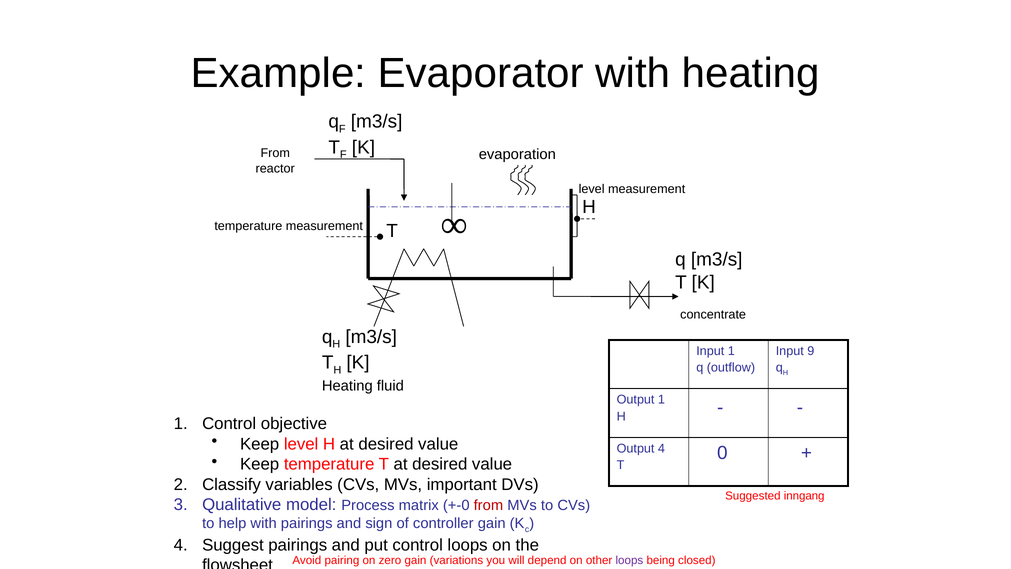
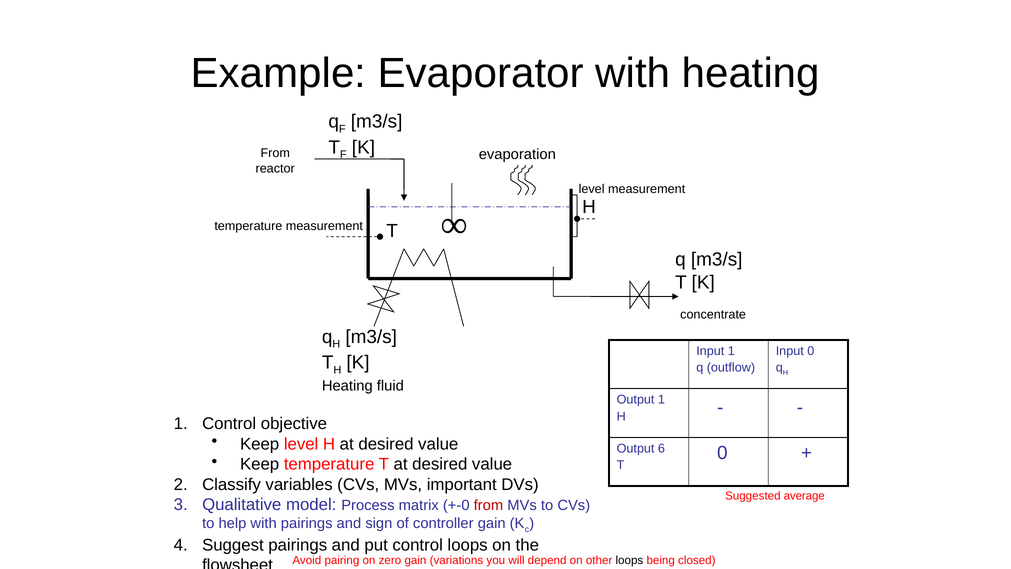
Input 9: 9 -> 0
Output 4: 4 -> 6
inngang: inngang -> average
loops at (629, 560) colour: purple -> black
